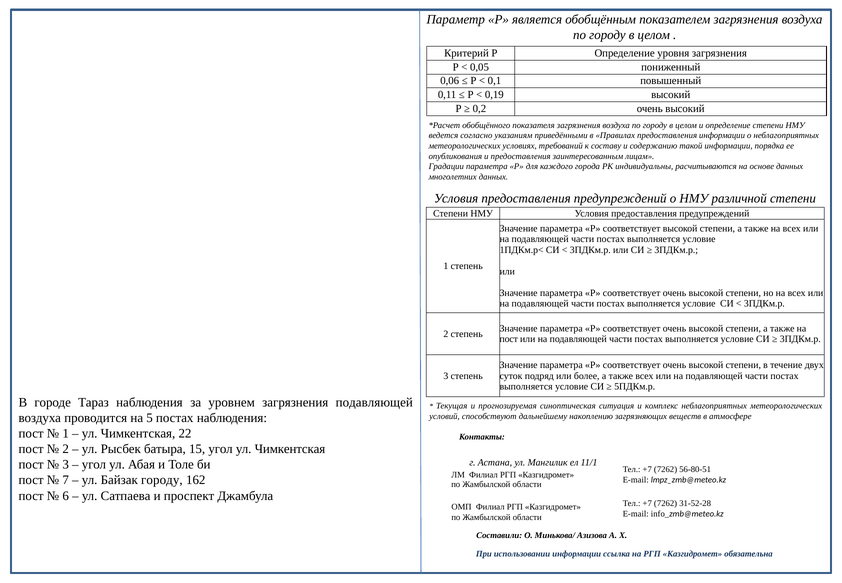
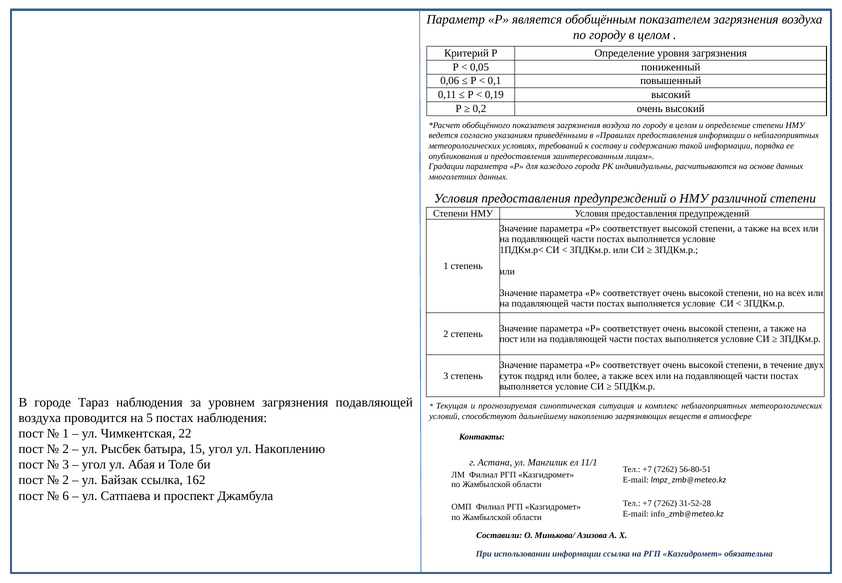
угол ул Чимкентская: Чимкентская -> Накоплению
7 at (66, 480): 7 -> 2
Байзак городу: городу -> ссылка
